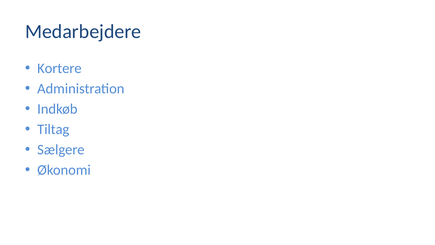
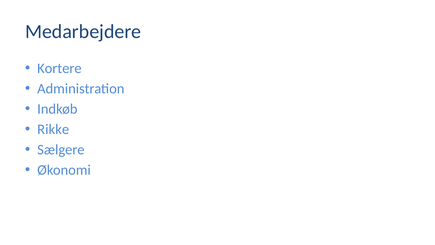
Tiltag: Tiltag -> Rikke
